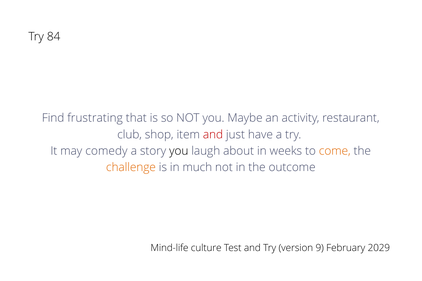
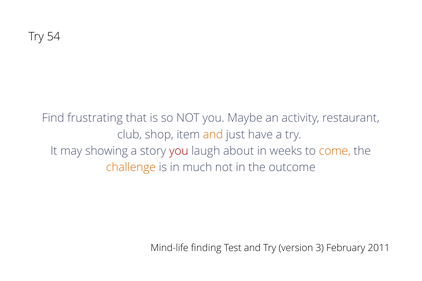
84: 84 -> 54
and at (213, 135) colour: red -> orange
comedy: comedy -> showing
you at (179, 151) colour: black -> red
culture: culture -> finding
9: 9 -> 3
2029: 2029 -> 2011
